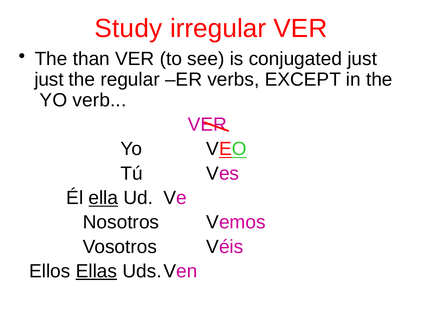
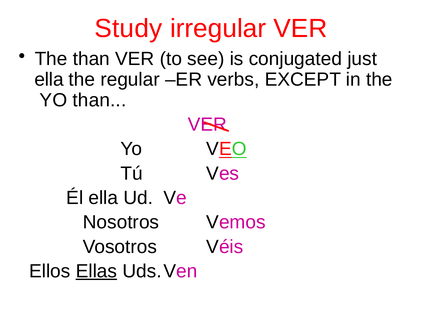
just at (49, 79): just -> ella
YO verb: verb -> than
ella at (103, 198) underline: present -> none
